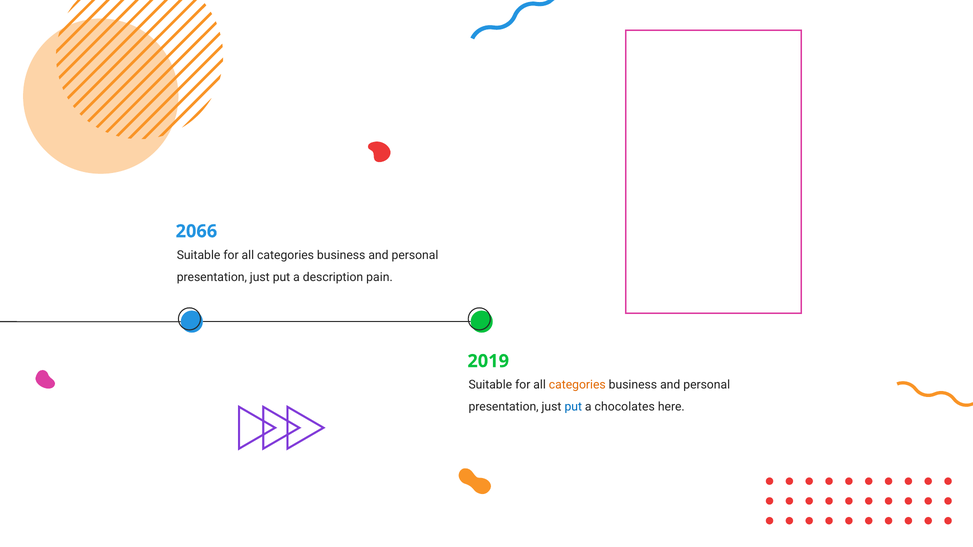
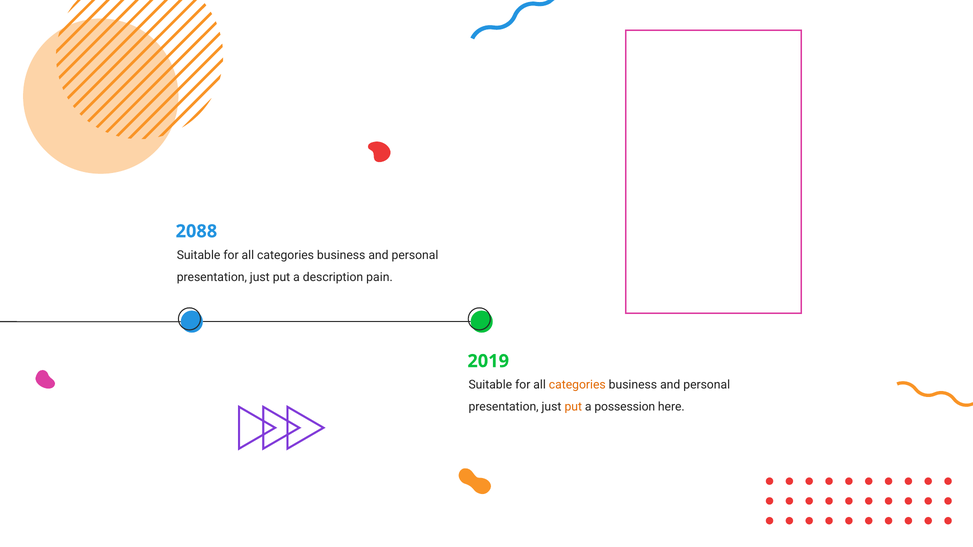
2066: 2066 -> 2088
put at (573, 407) colour: blue -> orange
chocolates: chocolates -> possession
